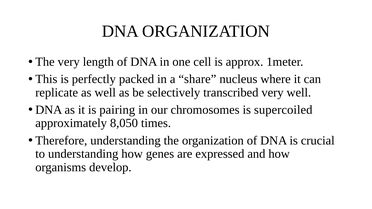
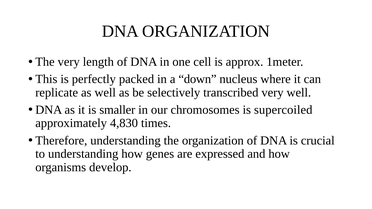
share: share -> down
pairing: pairing -> smaller
8,050: 8,050 -> 4,830
